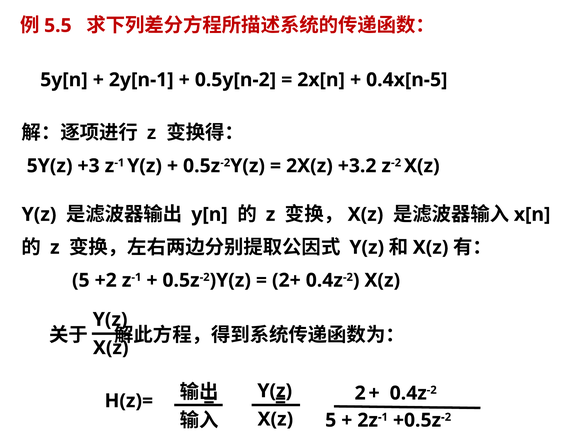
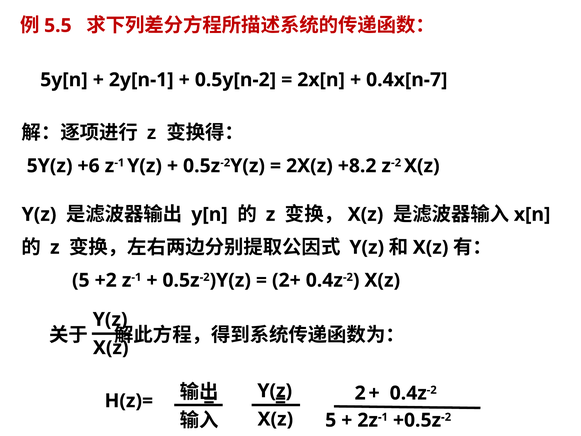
0.4x[n-5: 0.4x[n-5 -> 0.4x[n-7
+3: +3 -> +6
+3.2: +3.2 -> +8.2
